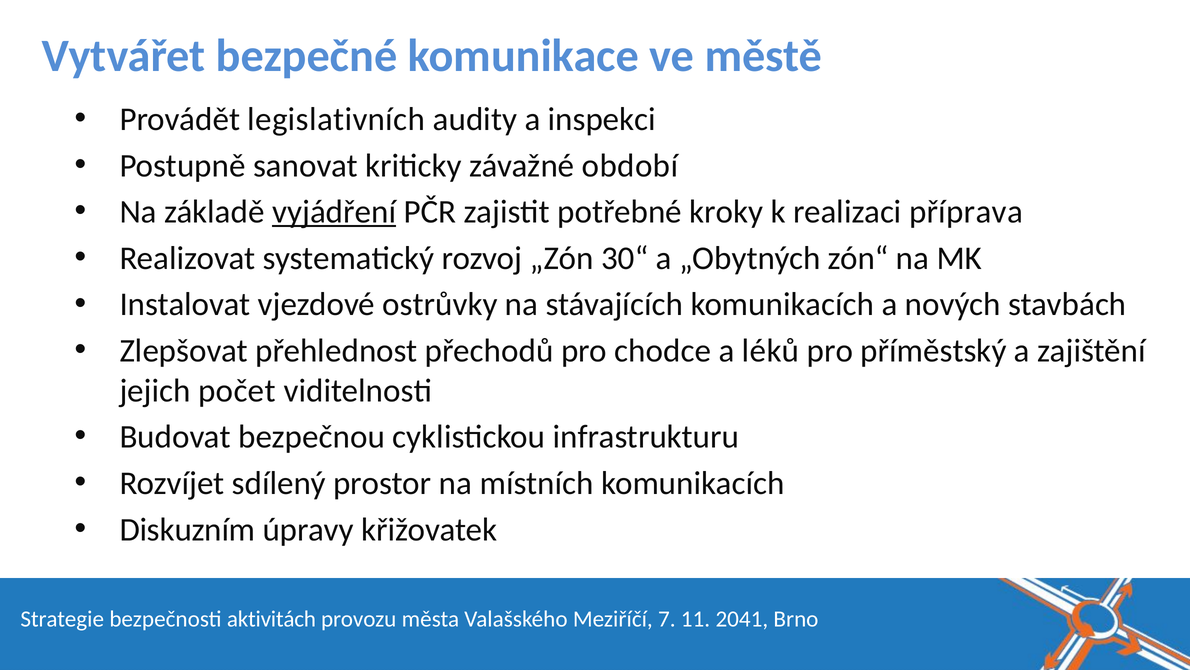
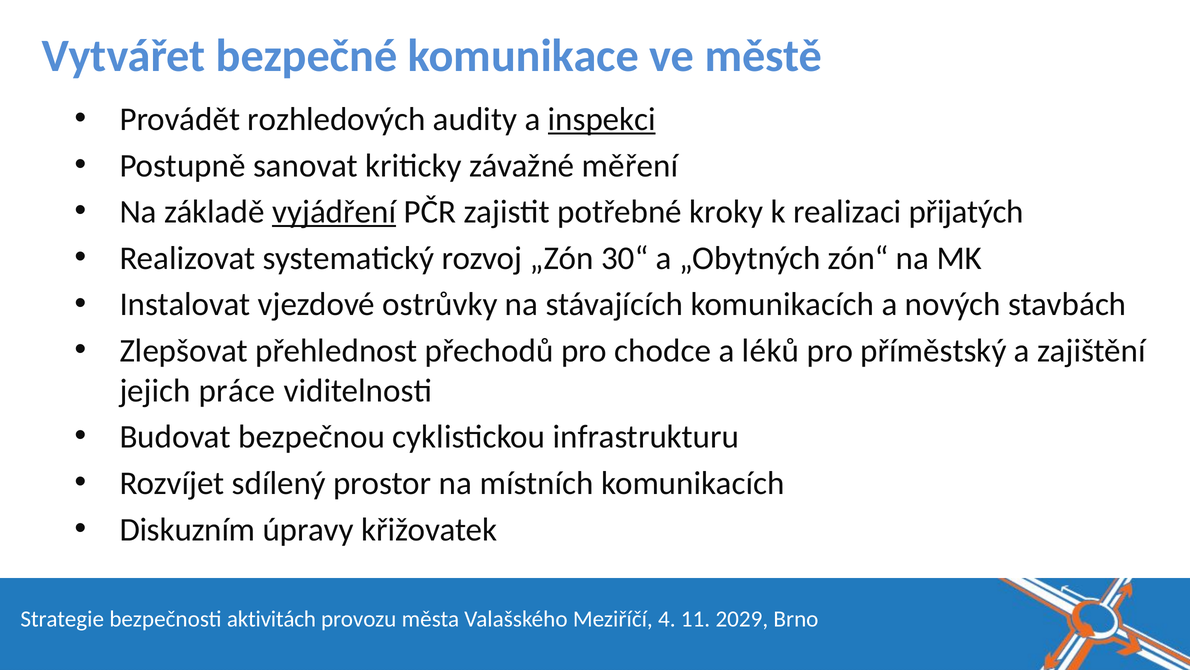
legislativních: legislativních -> rozhledových
inspekci underline: none -> present
období: období -> měření
příprava: příprava -> přijatých
počet: počet -> práce
7: 7 -> 4
2041: 2041 -> 2029
